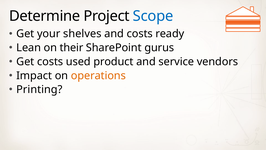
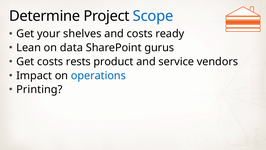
their: their -> data
used: used -> rests
operations colour: orange -> blue
